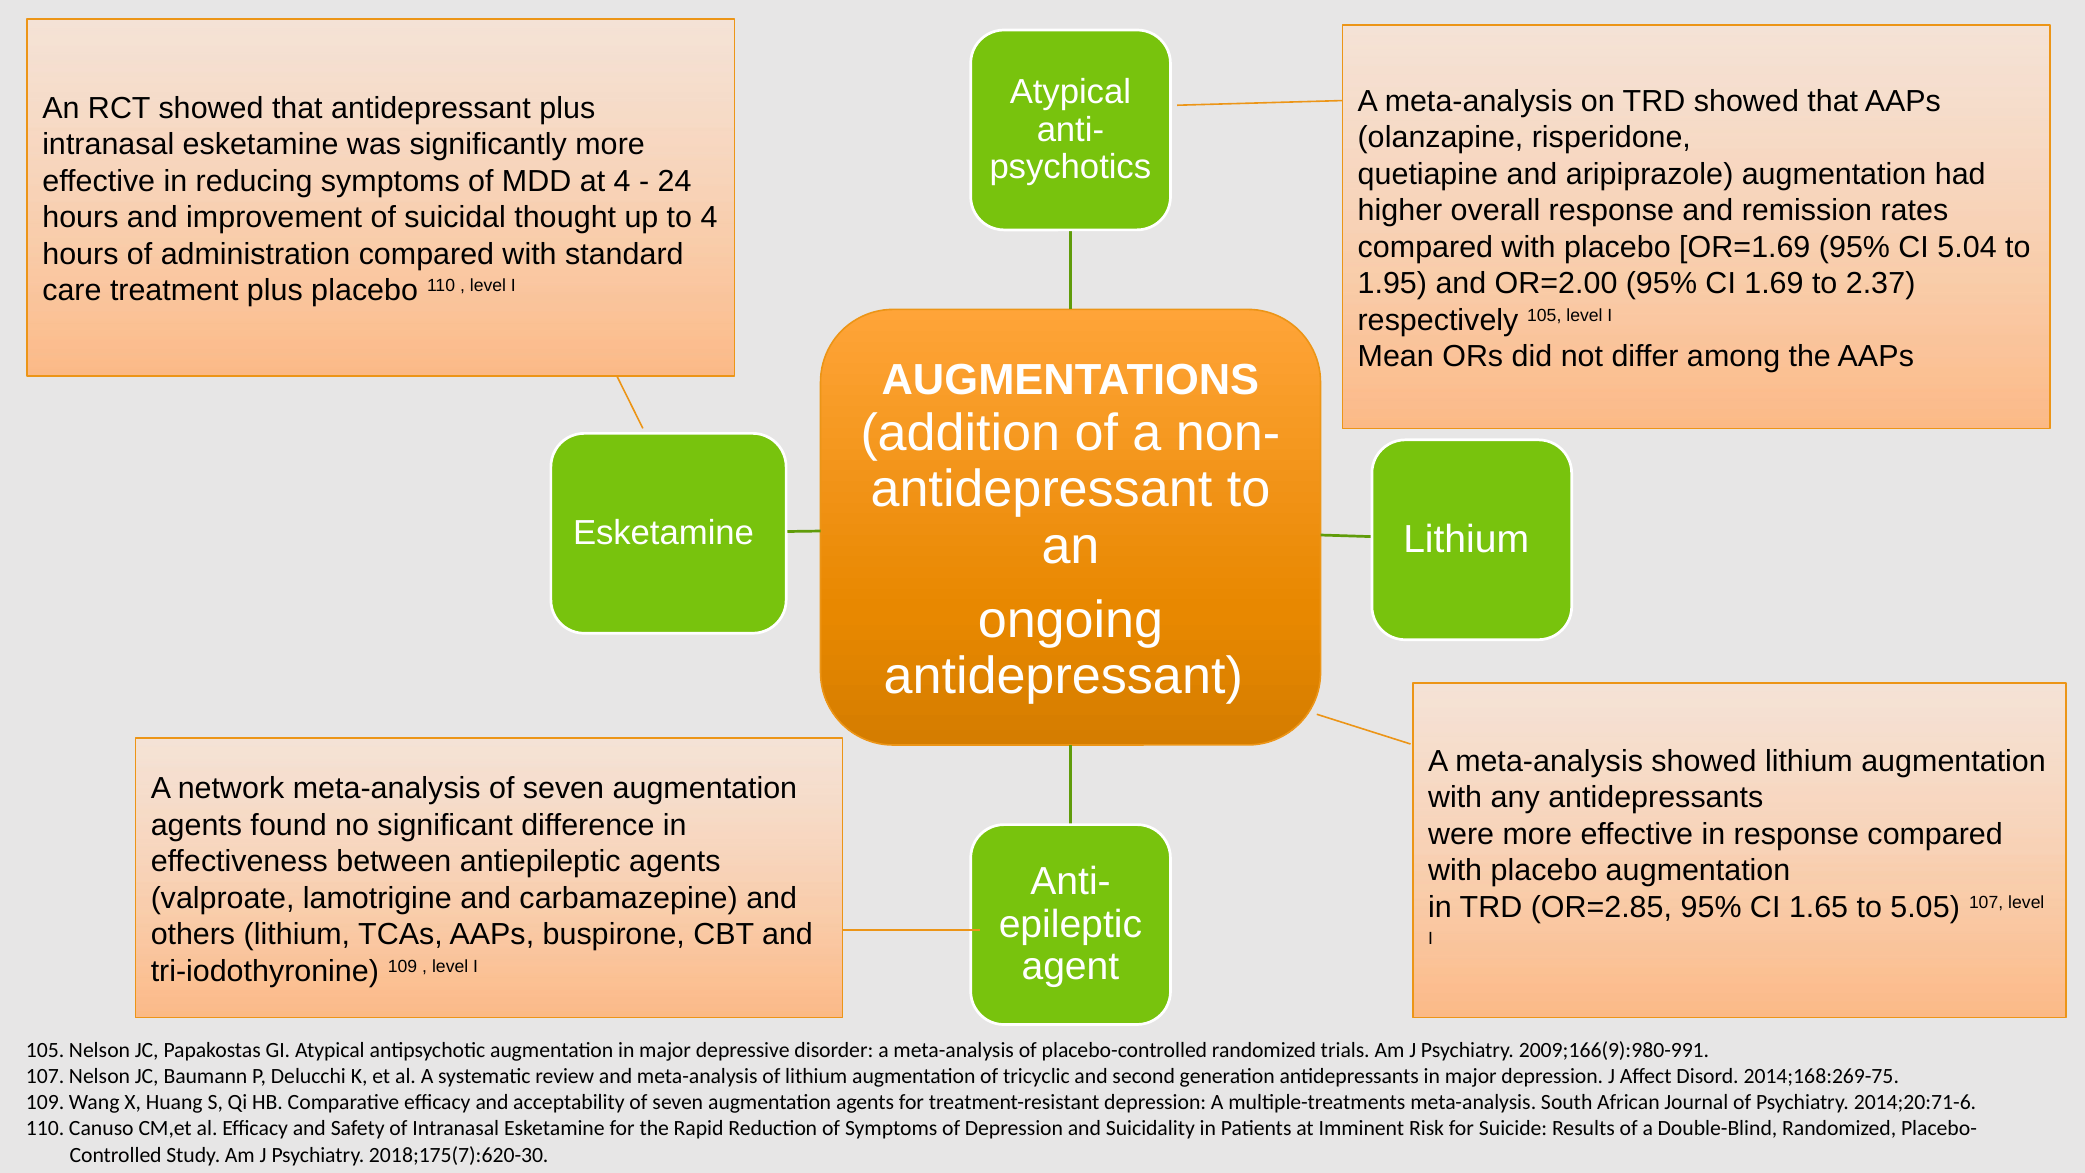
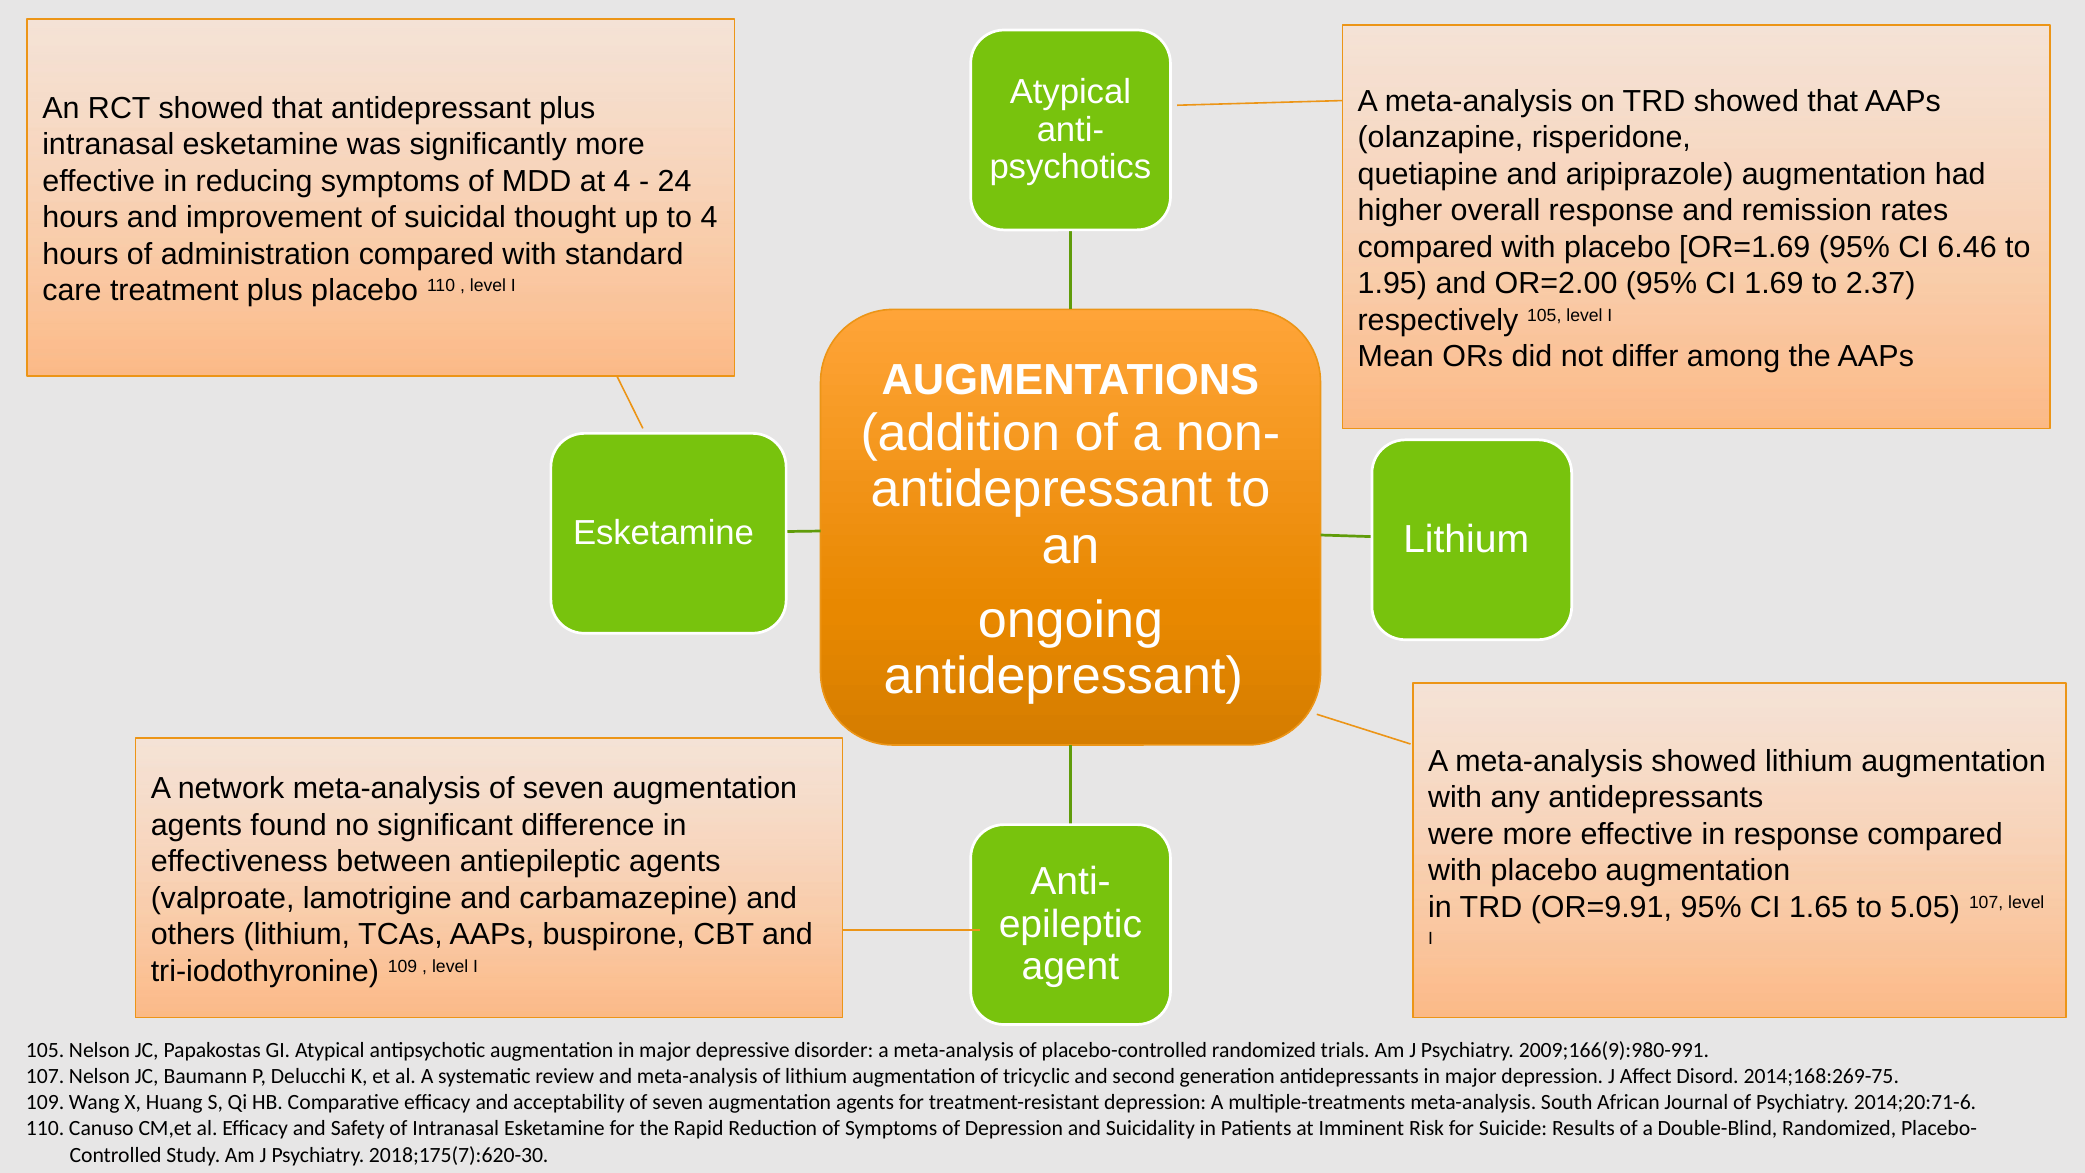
5.04: 5.04 -> 6.46
OR=2.85: OR=2.85 -> OR=9.91
